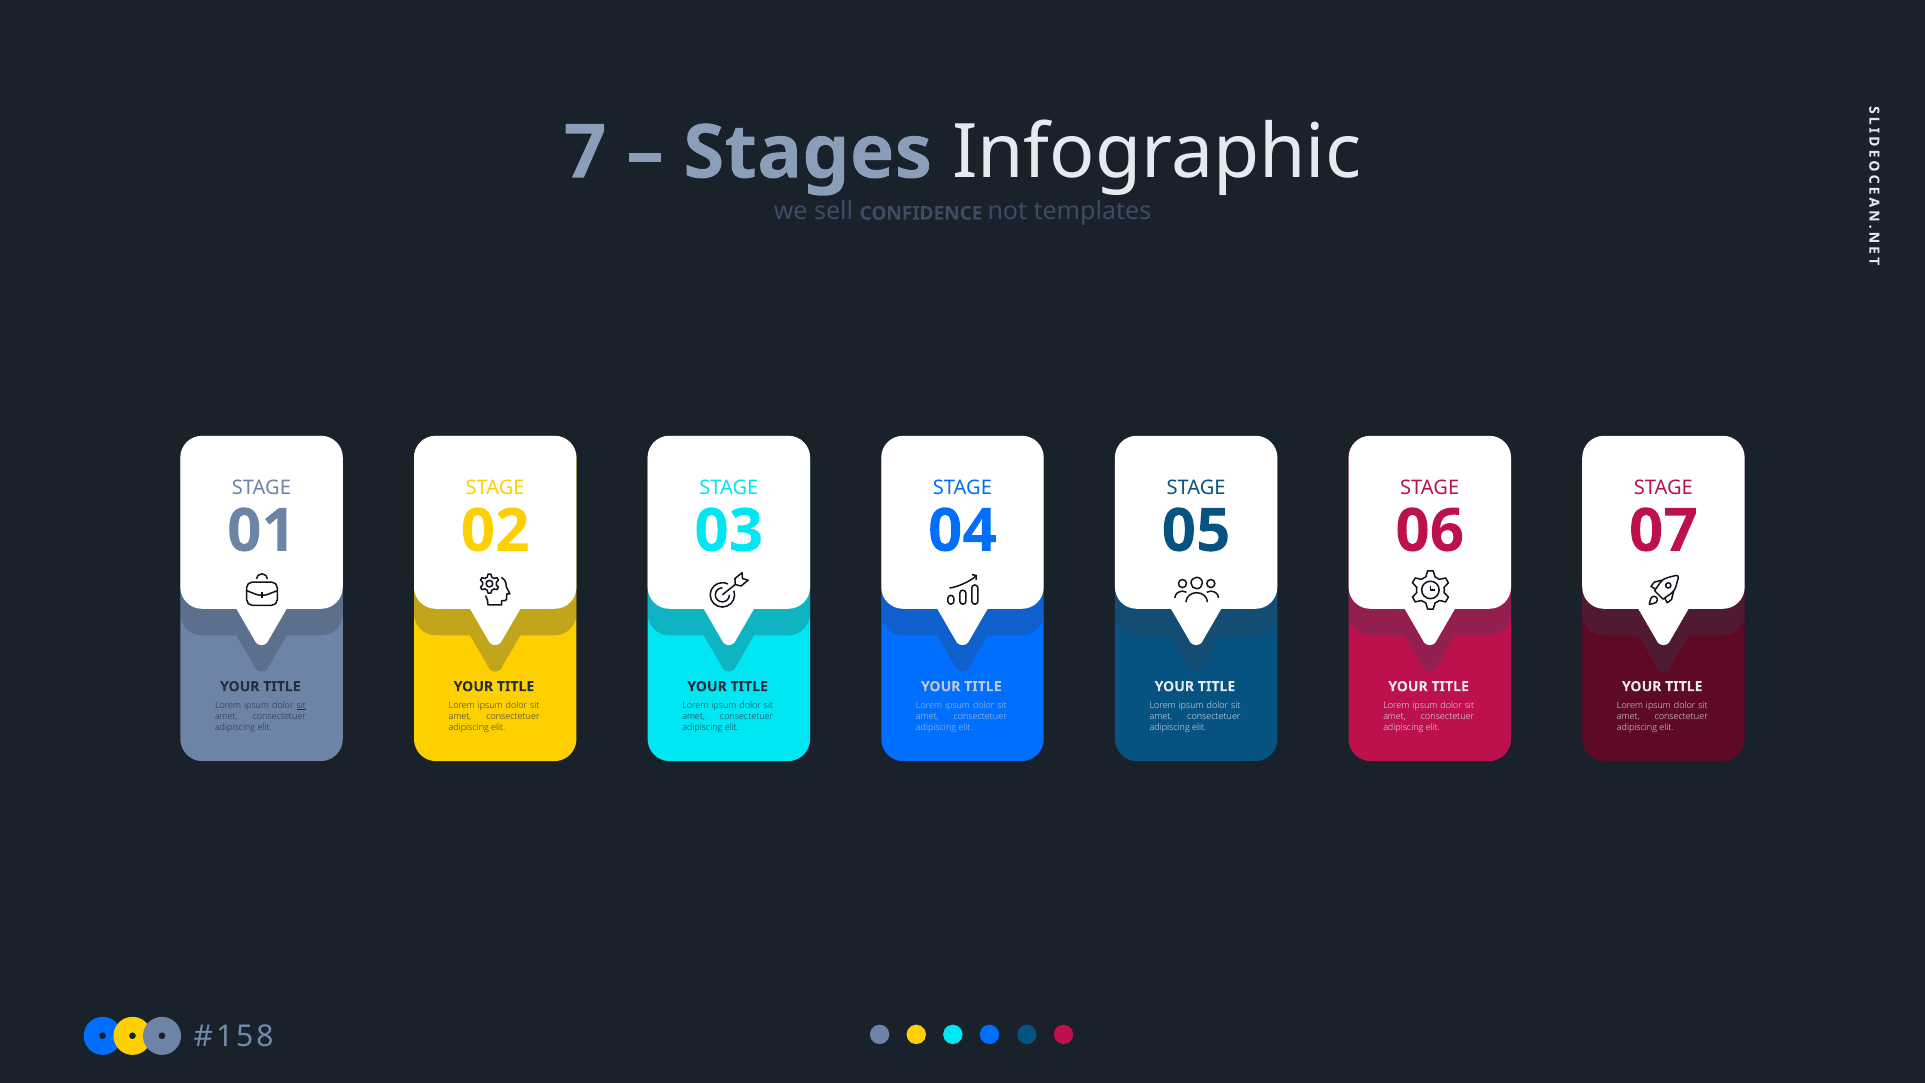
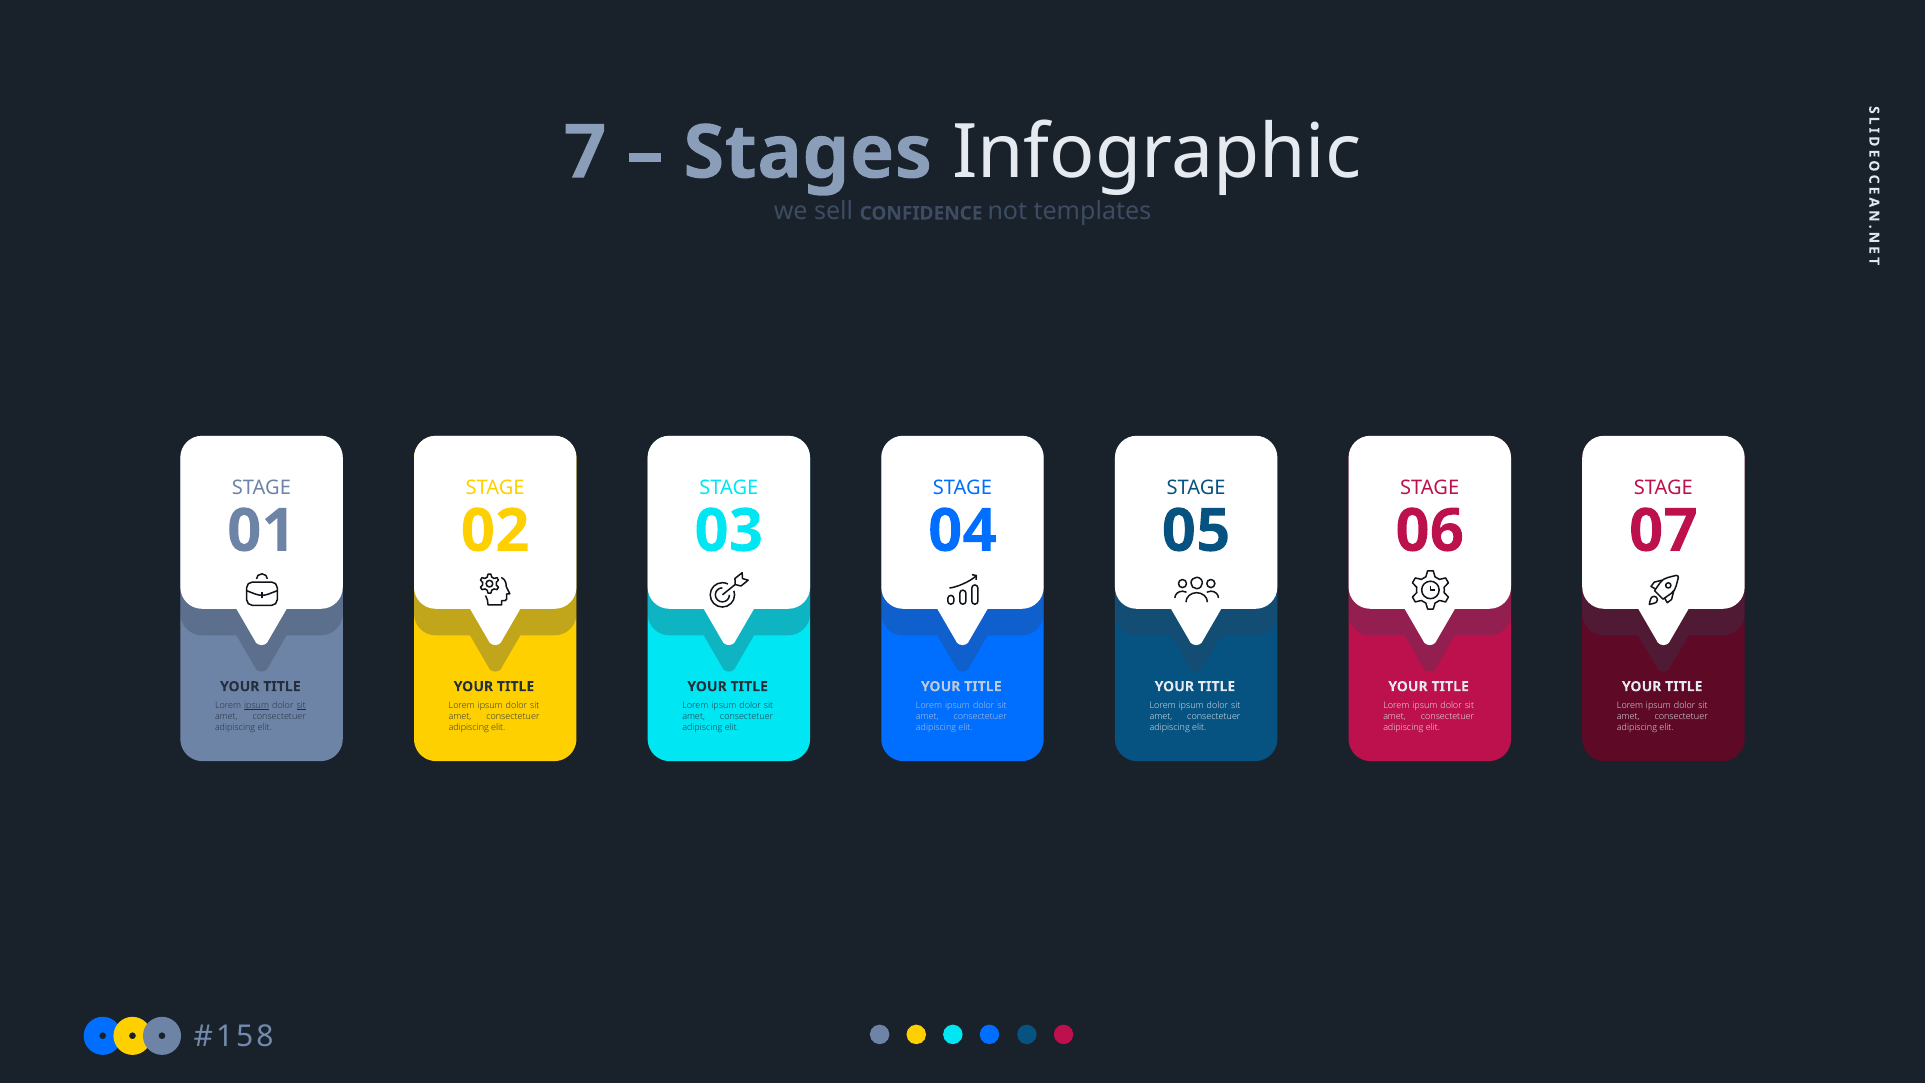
ipsum at (257, 705) underline: none -> present
